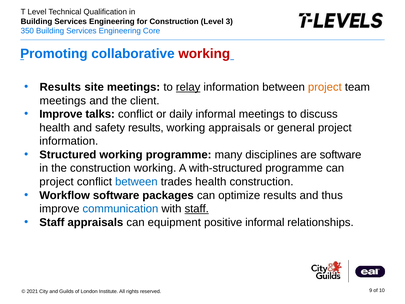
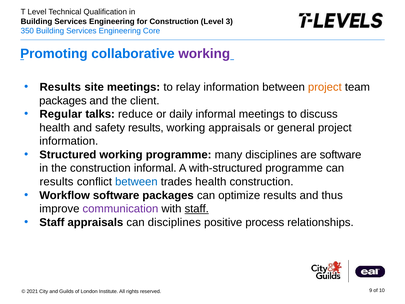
working at (204, 54) colour: red -> purple
relay underline: present -> none
meetings at (63, 101): meetings -> packages
Improve at (61, 114): Improve -> Regular
talks conflict: conflict -> reduce
construction working: working -> informal
project at (57, 182): project -> results
communication colour: blue -> purple
can equipment: equipment -> disciplines
positive informal: informal -> process
